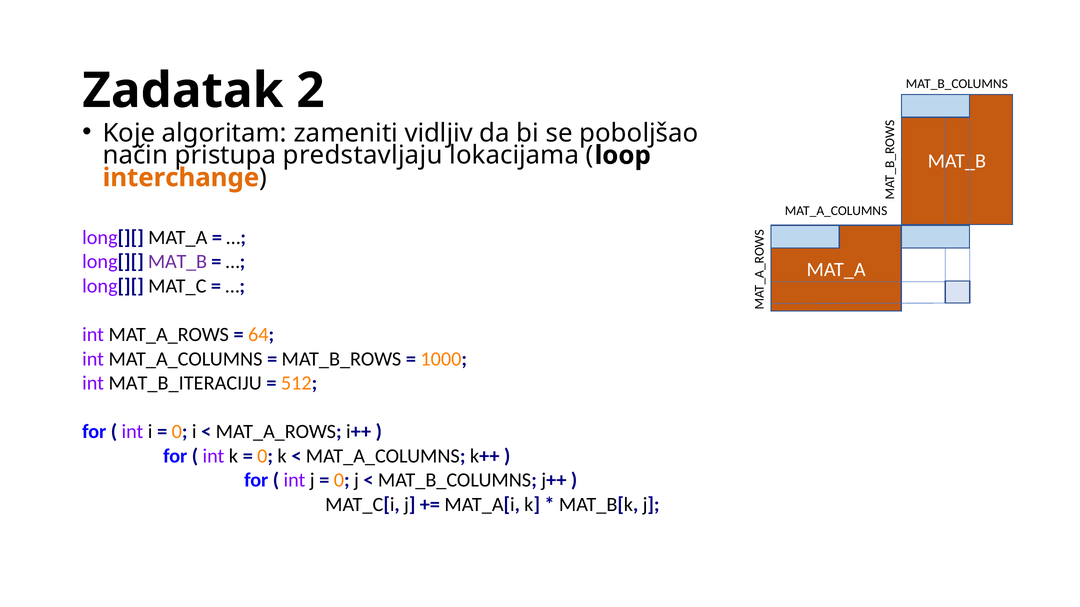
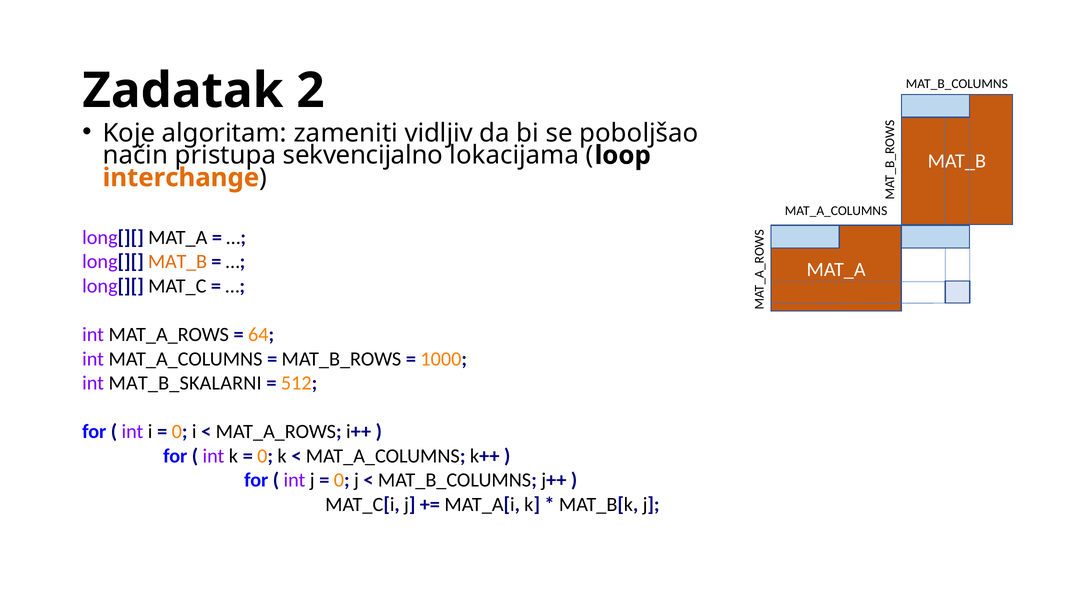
predstavljaju: predstavljaju -> sekvencijalno
MAT_B at (178, 262) colour: purple -> orange
MAT_B_ITERACIJU: MAT_B_ITERACIJU -> MAT_B_SKALARNI
